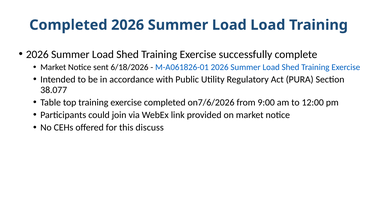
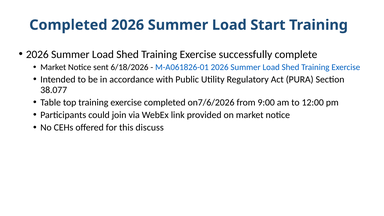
Load Load: Load -> Start
